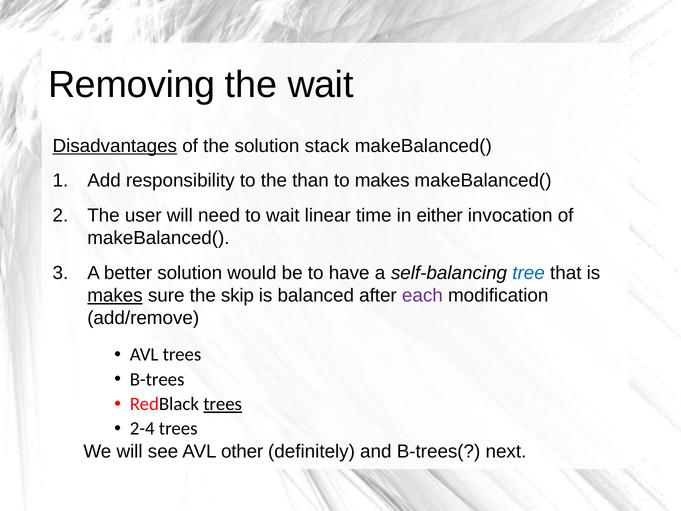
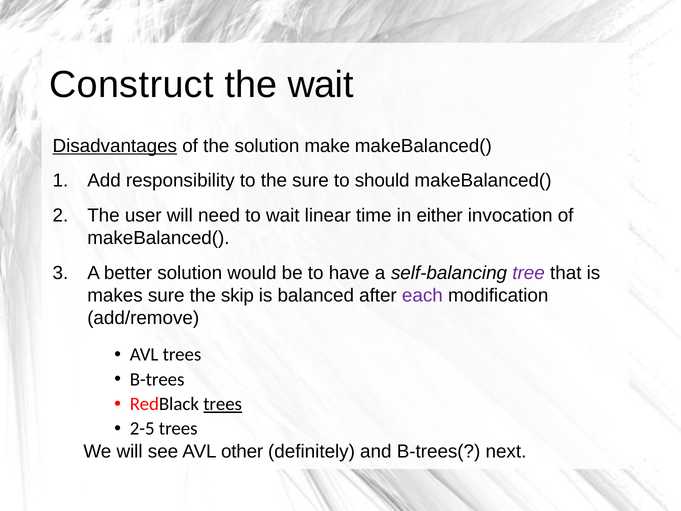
Removing: Removing -> Construct
stack: stack -> make
the than: than -> sure
to makes: makes -> should
tree colour: blue -> purple
makes at (115, 295) underline: present -> none
2-4: 2-4 -> 2-5
